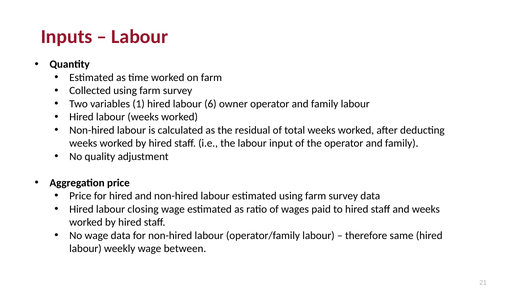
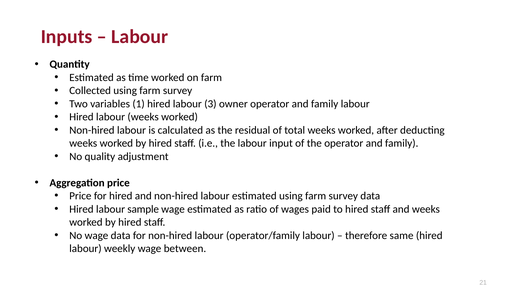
6: 6 -> 3
closing: closing -> sample
